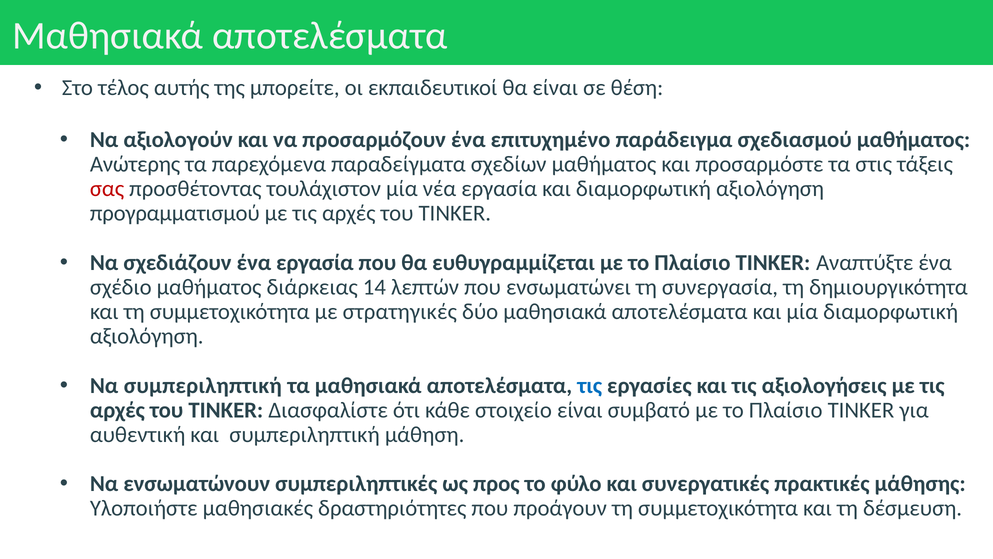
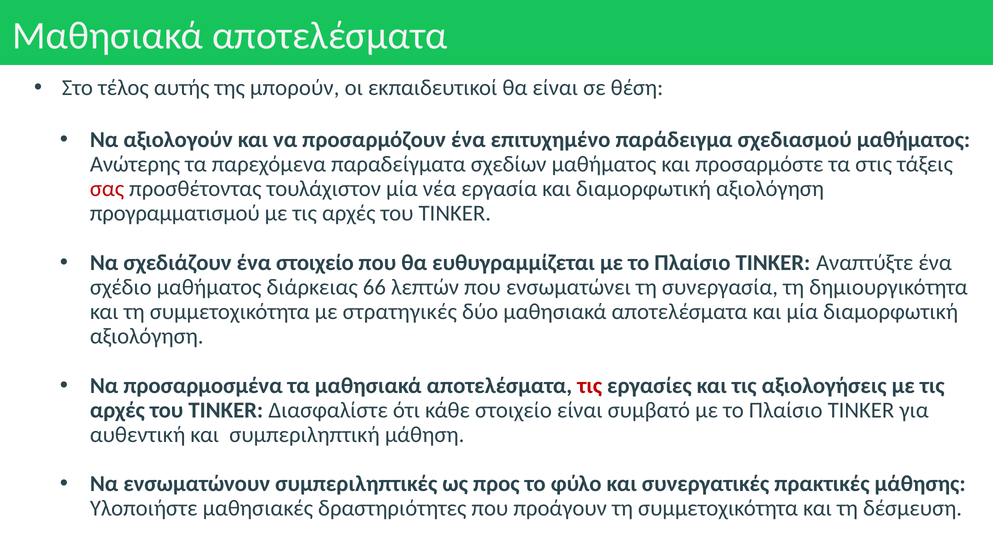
μπορείτε: μπορείτε -> μπορούν
ένα εργασία: εργασία -> στοιχείο
14: 14 -> 66
Να συμπεριληπτική: συμπεριληπτική -> προσαρμοσμένα
τις at (590, 385) colour: blue -> red
